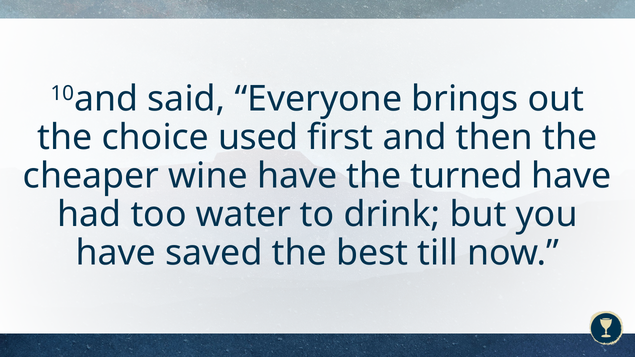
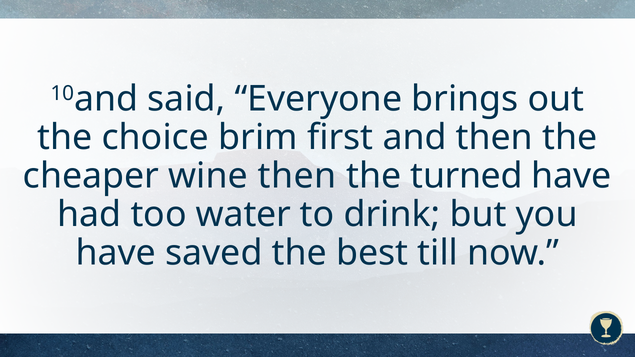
used: used -> brim
wine have: have -> then
